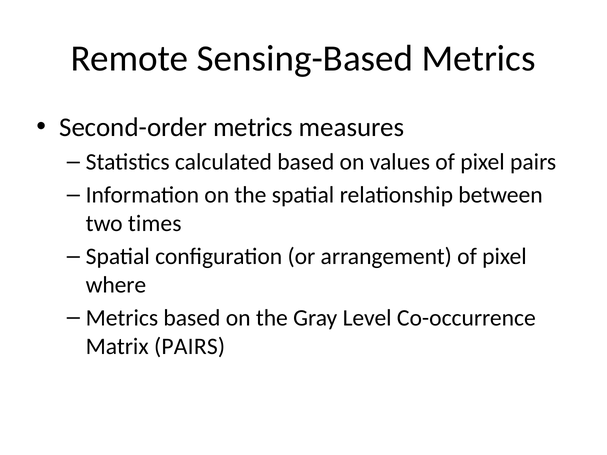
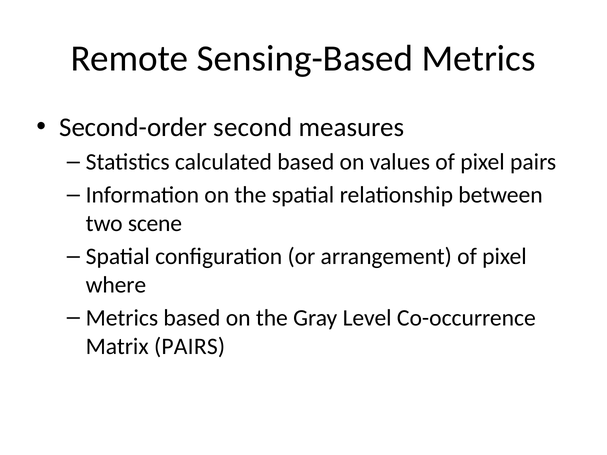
Second-order metrics: metrics -> second
times: times -> scene
